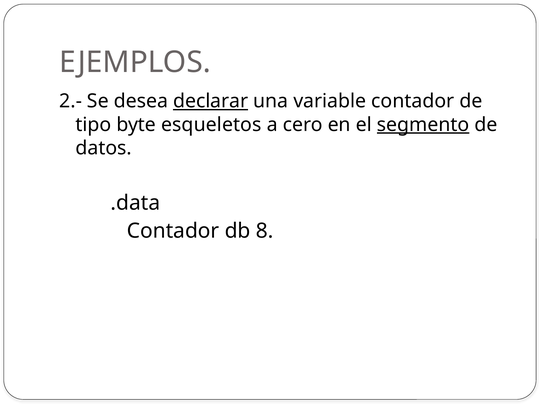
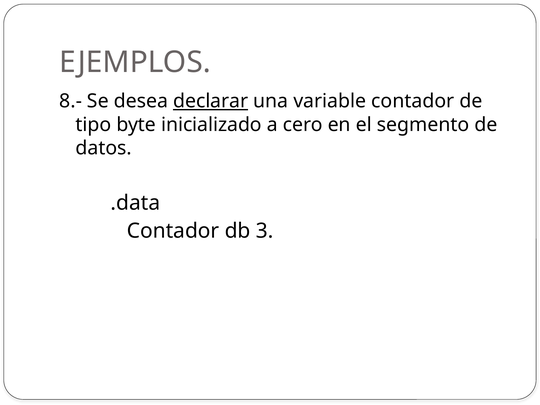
2.-: 2.- -> 8.-
esqueletos: esqueletos -> inicializado
segmento underline: present -> none
8: 8 -> 3
